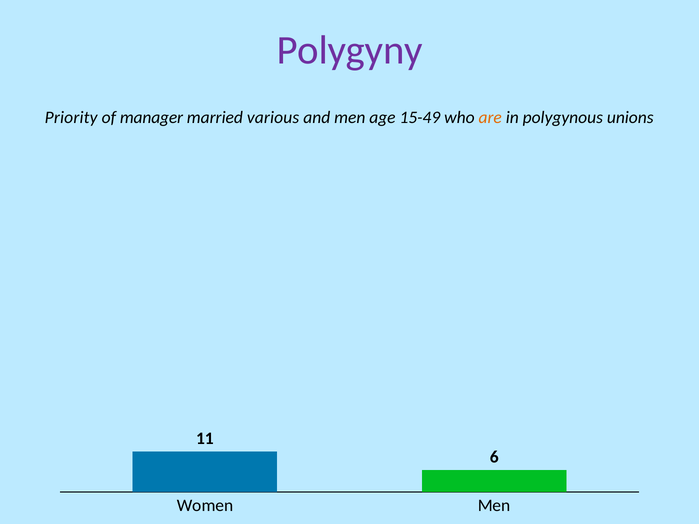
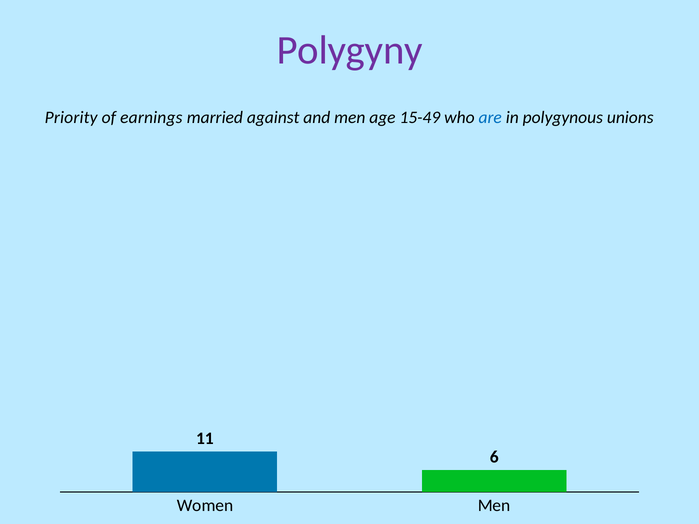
manager: manager -> earnings
various: various -> against
are colour: orange -> blue
